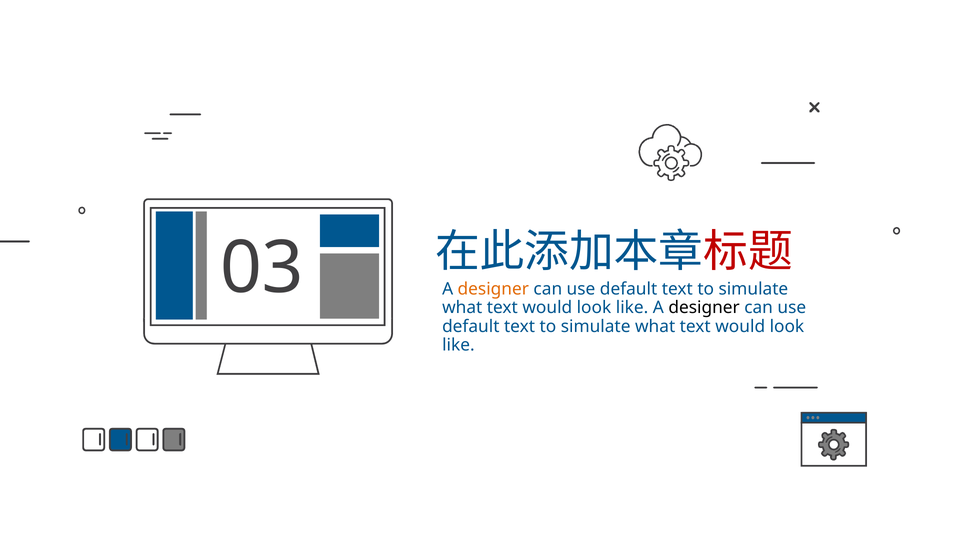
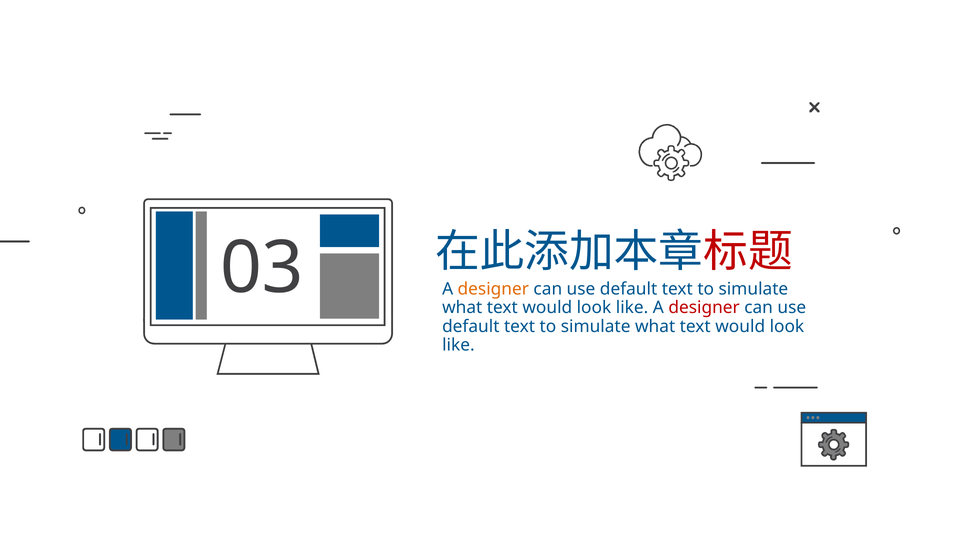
designer at (704, 308) colour: black -> red
